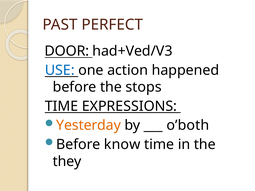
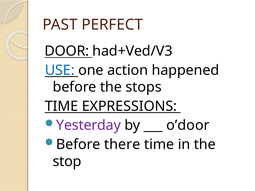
Yesterday colour: orange -> purple
o’both: o’both -> o’door
know: know -> there
they: they -> stop
